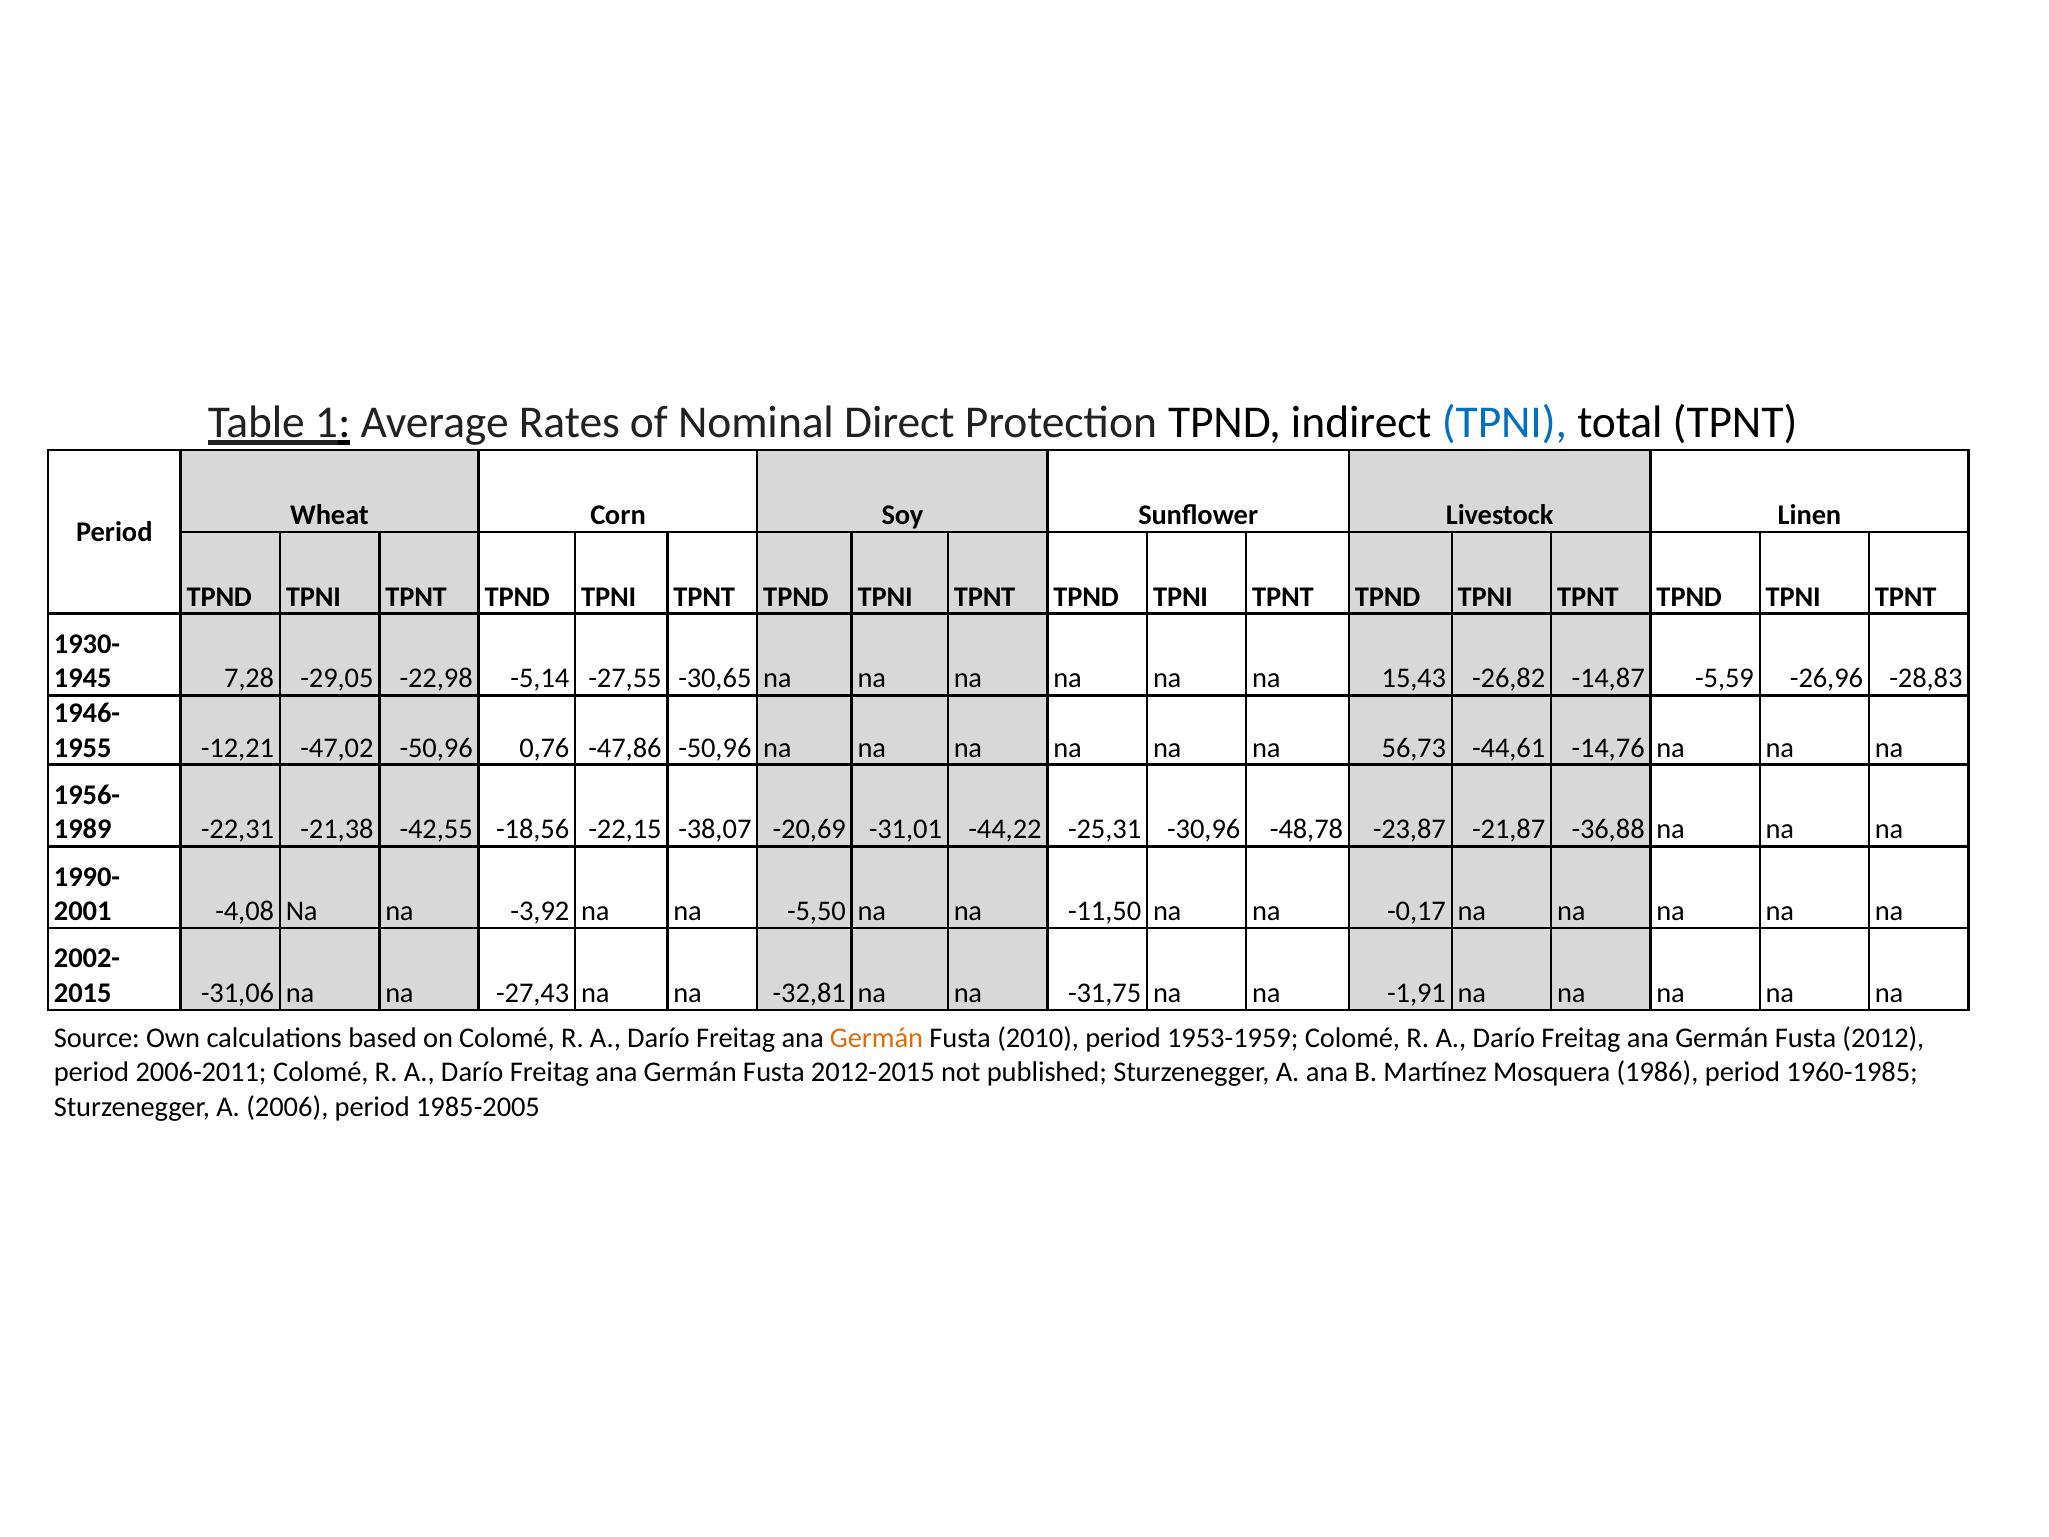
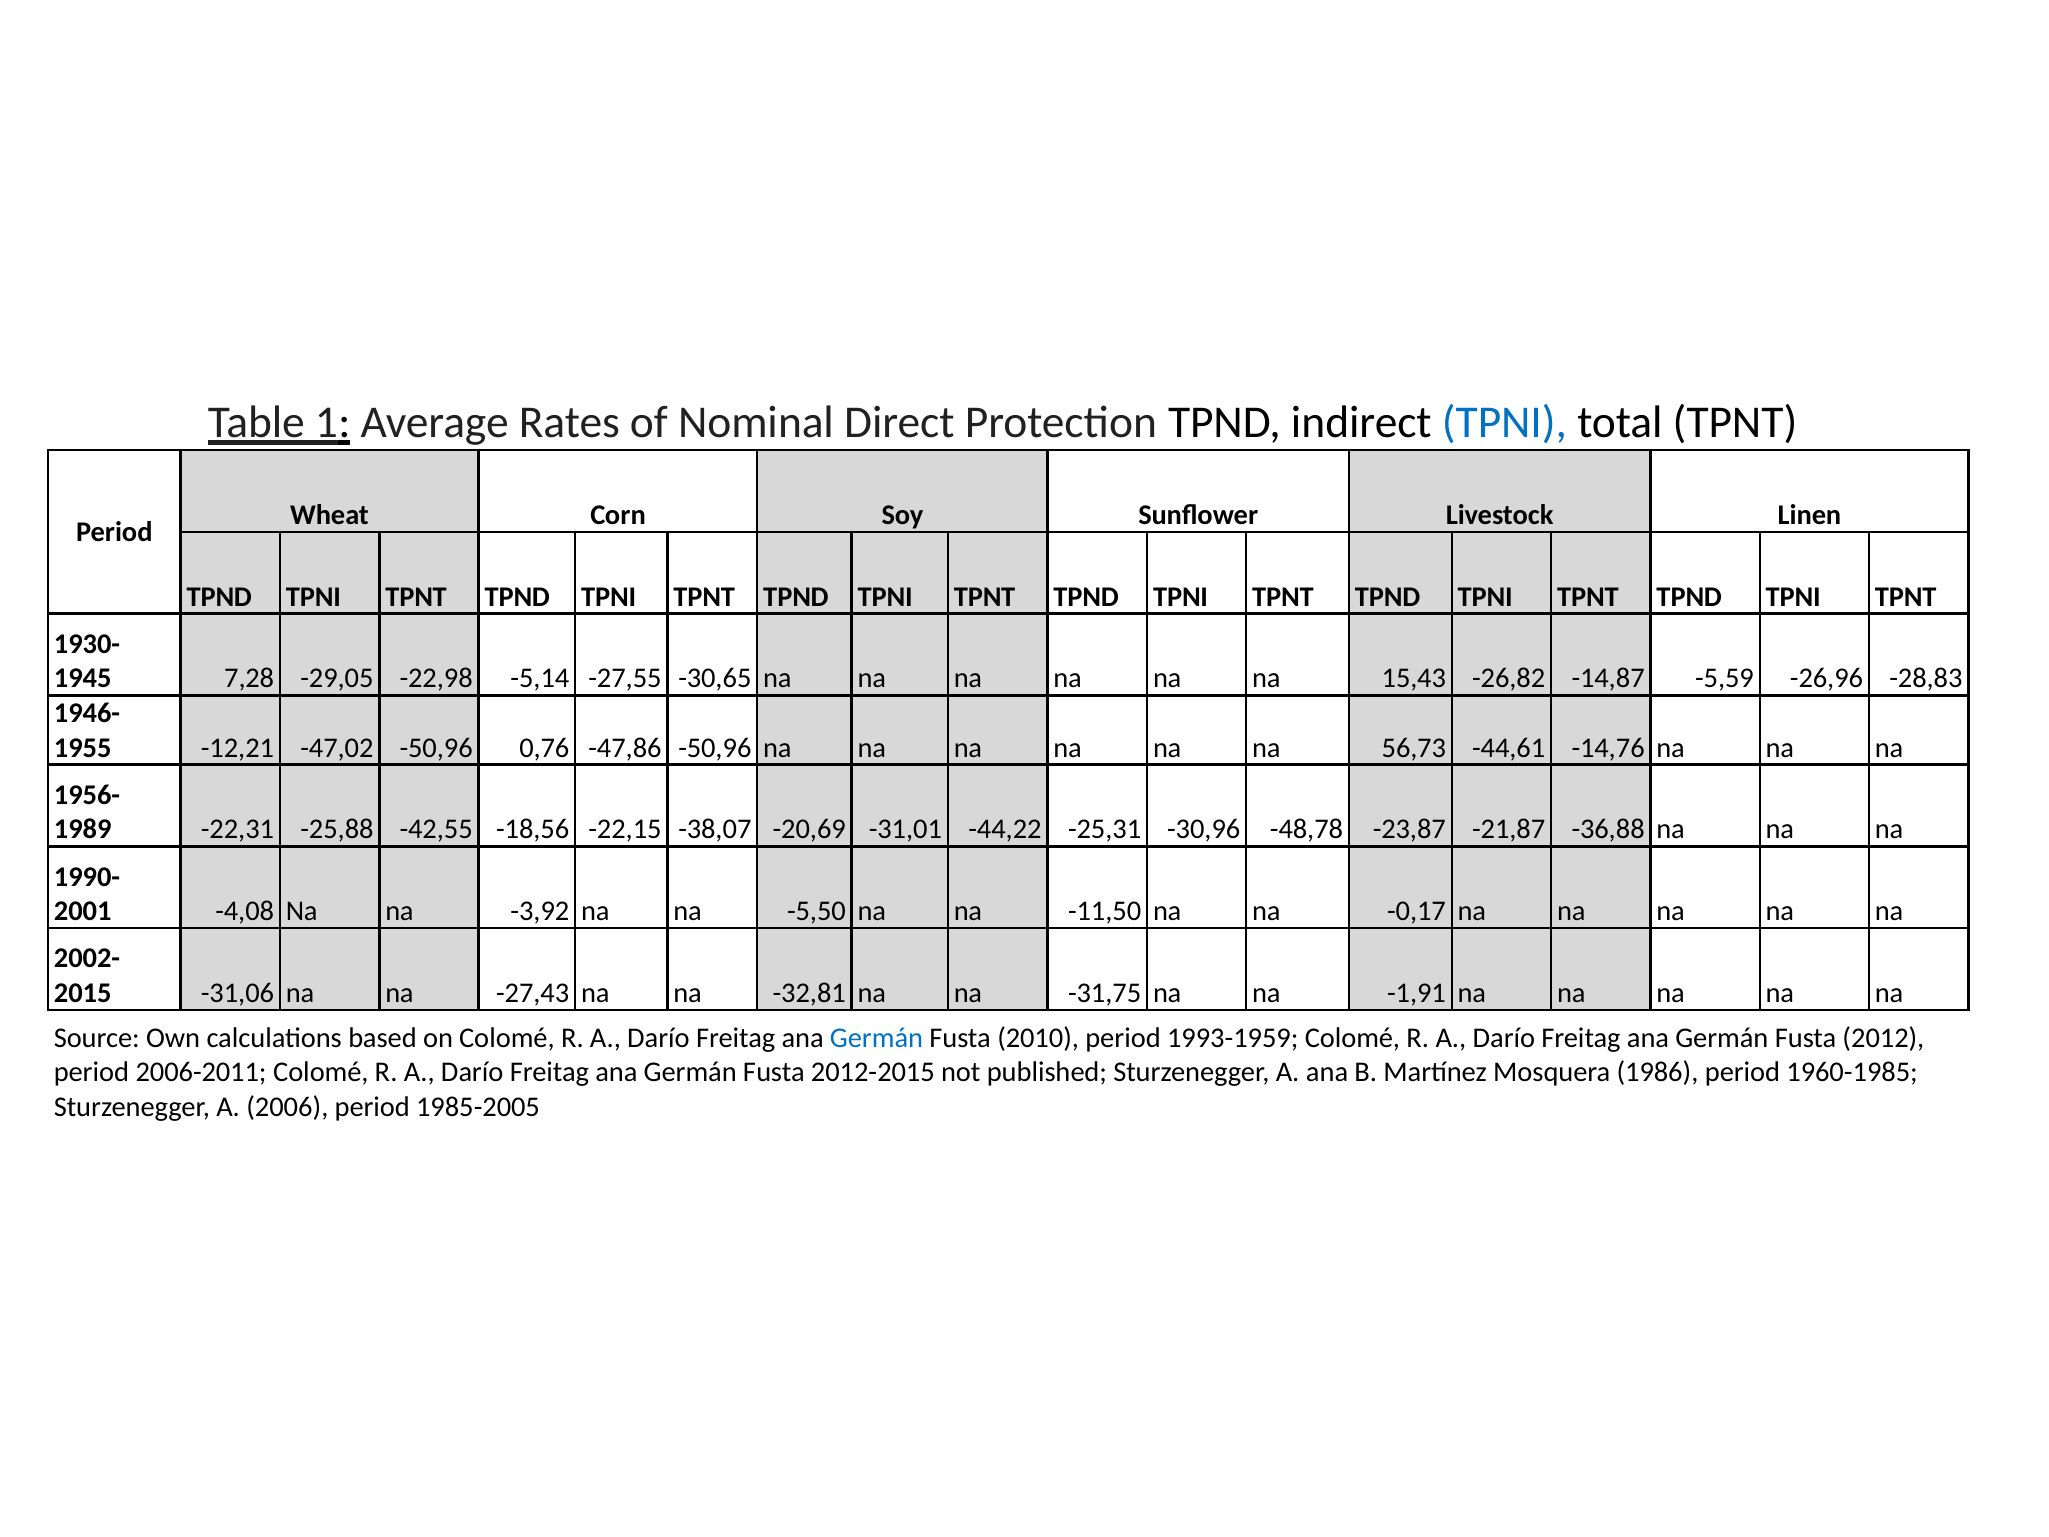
-21,38: -21,38 -> -25,88
Germán at (877, 1038) colour: orange -> blue
1953-1959: 1953-1959 -> 1993-1959
